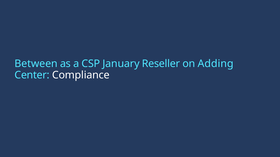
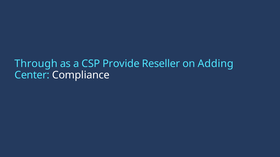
Between: Between -> Through
January: January -> Provide
